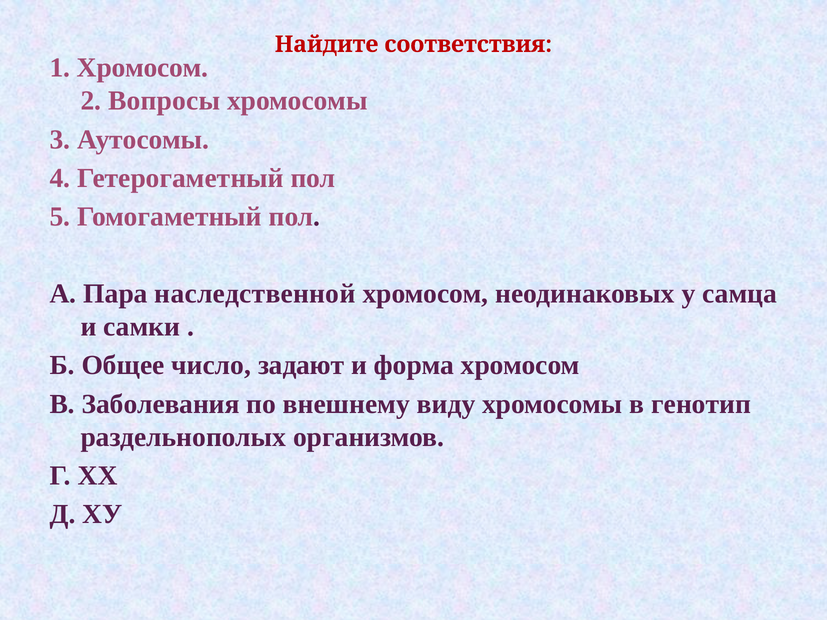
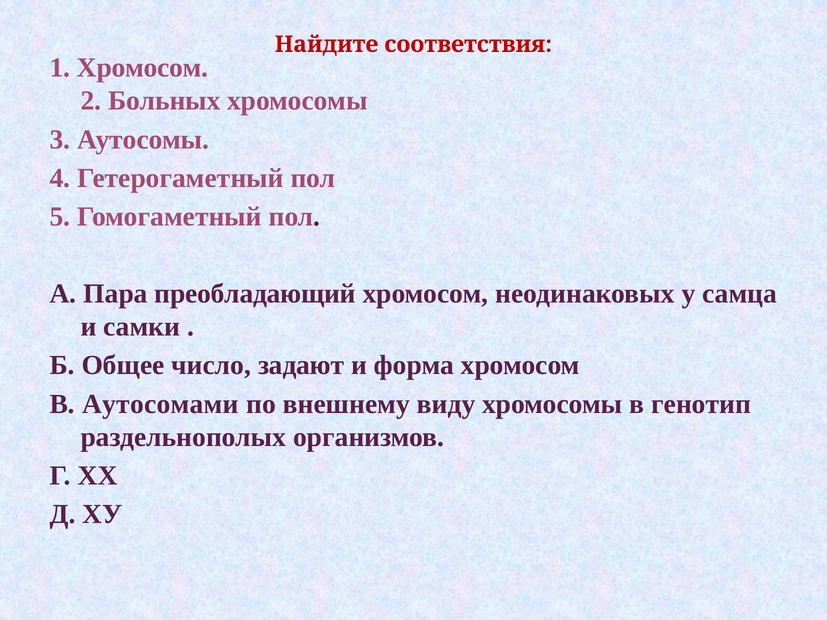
Вопросы: Вопросы -> Больных
наследственной: наследственной -> преобладающий
Заболевания: Заболевания -> Аутосомами
